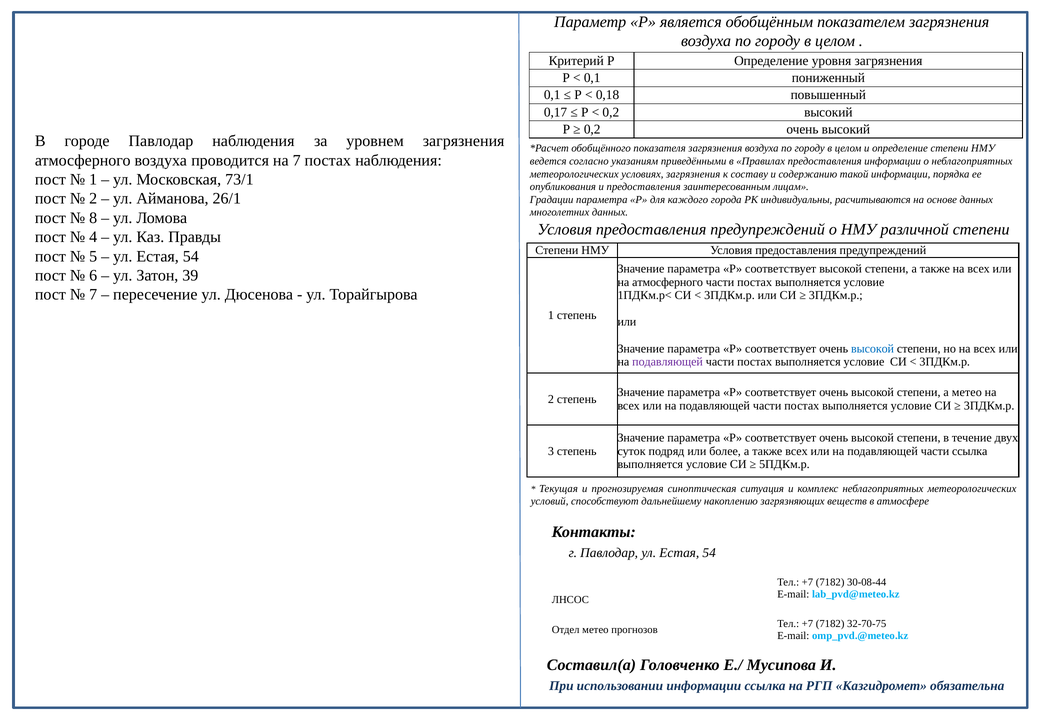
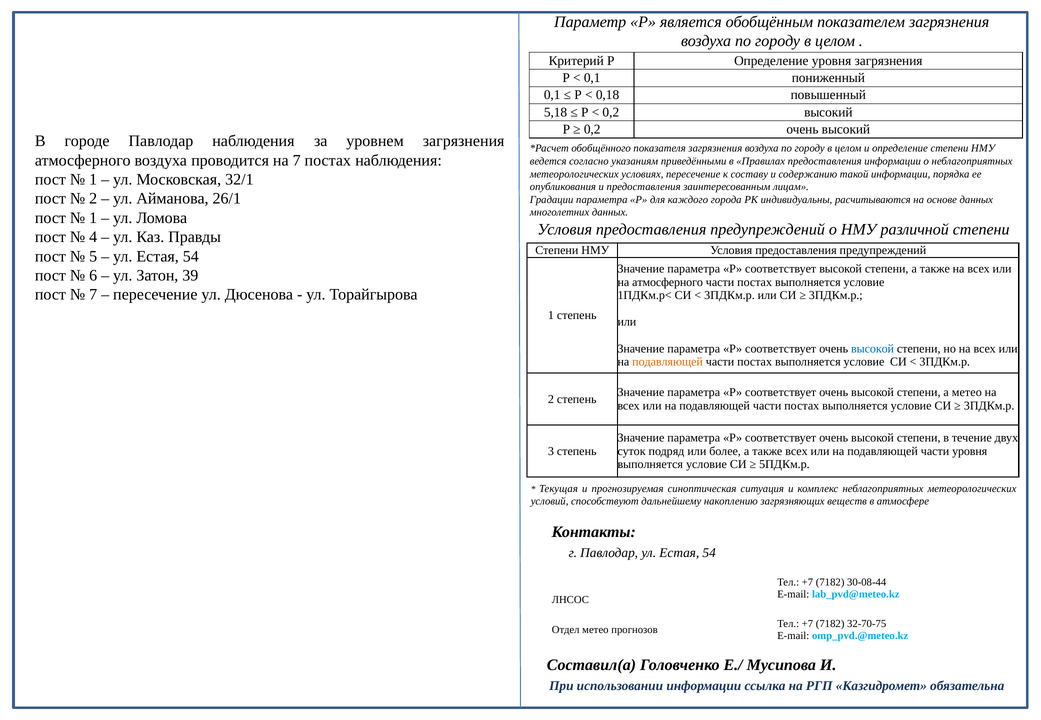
0,17: 0,17 -> 5,18
условиях загрязнения: загрязнения -> пересечение
73/1: 73/1 -> 32/1
8 at (93, 218): 8 -> 1
подавляющей at (668, 362) colour: purple -> orange
части ссылка: ссылка -> уровня
